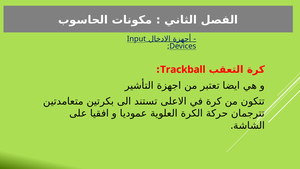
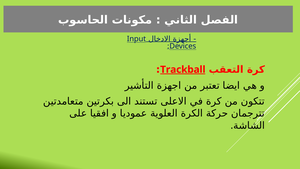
Trackball underline: none -> present
